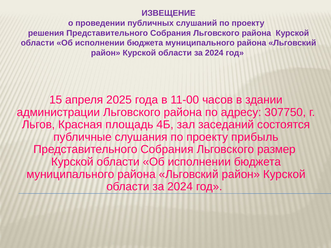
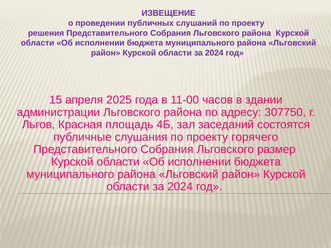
прибыль: прибыль -> горячего
